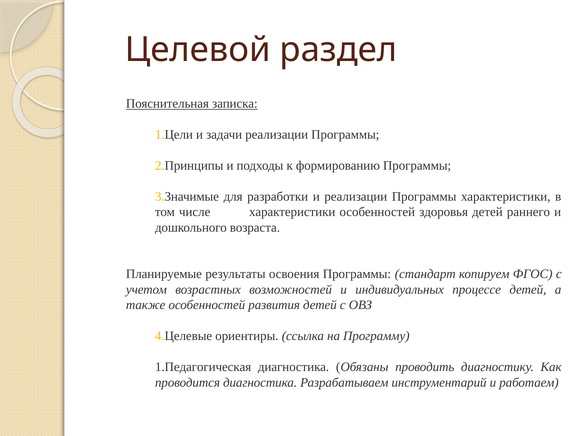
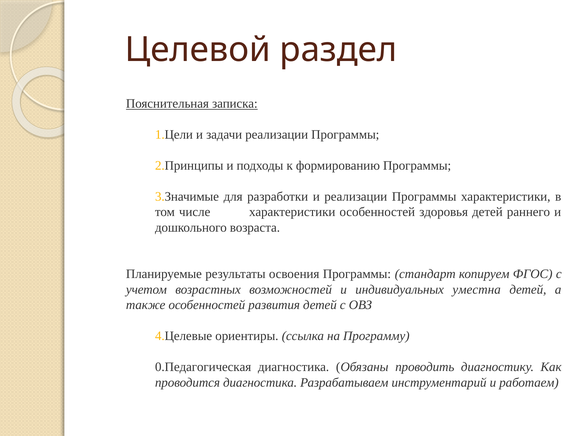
процессе: процессе -> уместна
1.Педагогическая: 1.Педагогическая -> 0.Педагогическая
